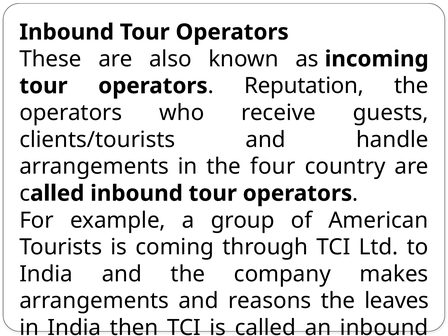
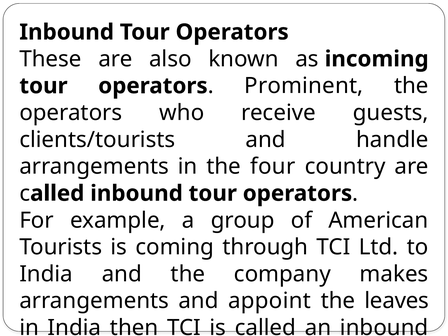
Reputation: Reputation -> Prominent
reasons: reasons -> appoint
